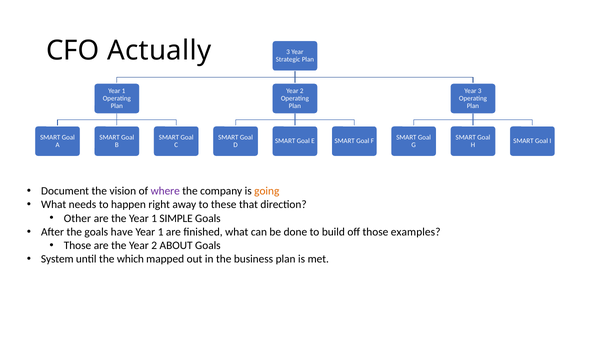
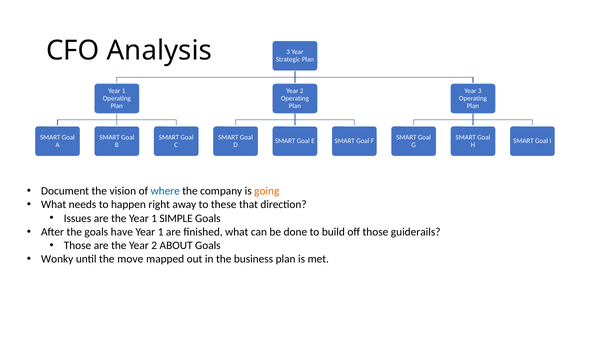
Actually: Actually -> Analysis
where colour: purple -> blue
Other: Other -> Issues
examples: examples -> guiderails
System: System -> Wonky
which: which -> move
